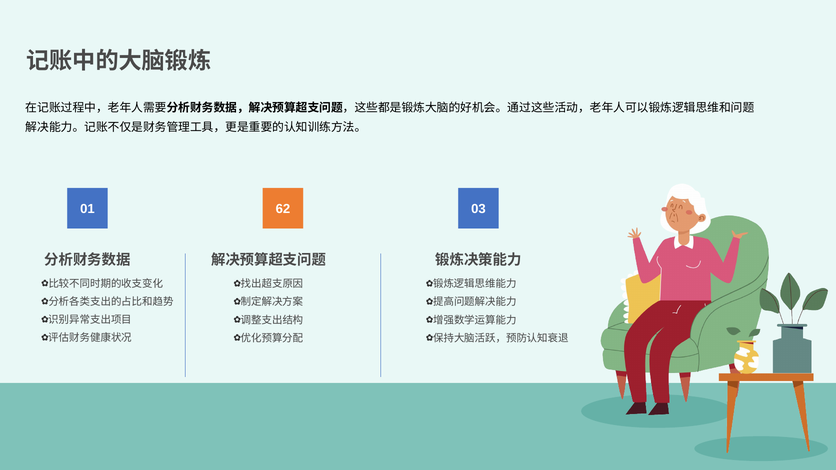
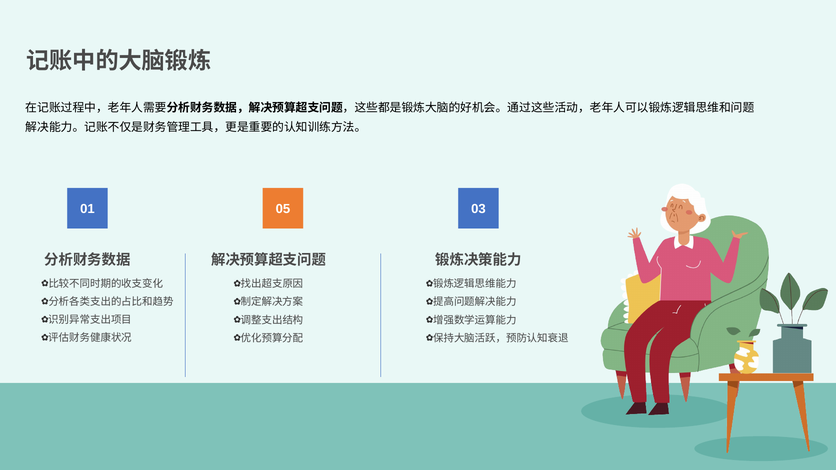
62: 62 -> 05
